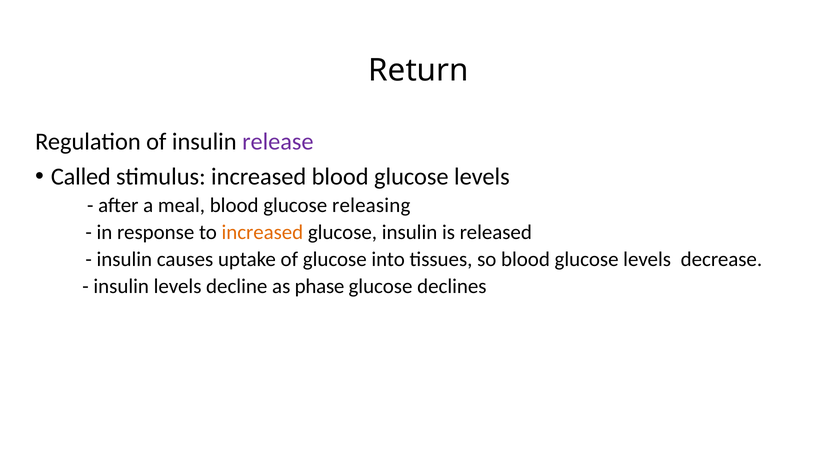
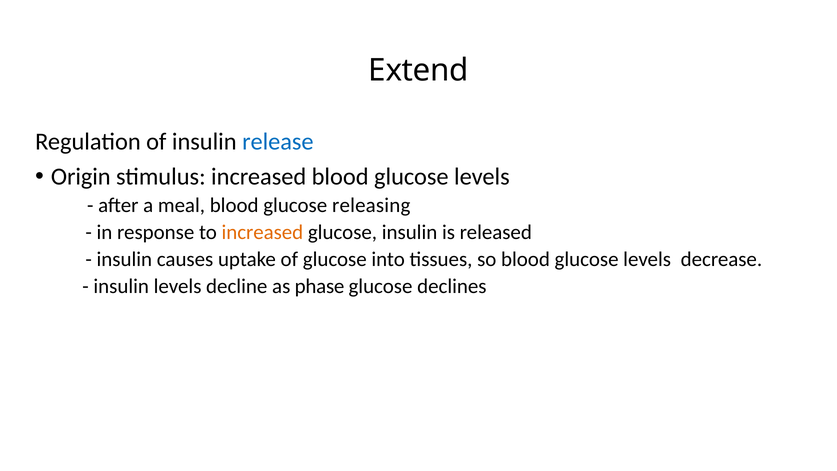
Return: Return -> Extend
release colour: purple -> blue
Called: Called -> Origin
